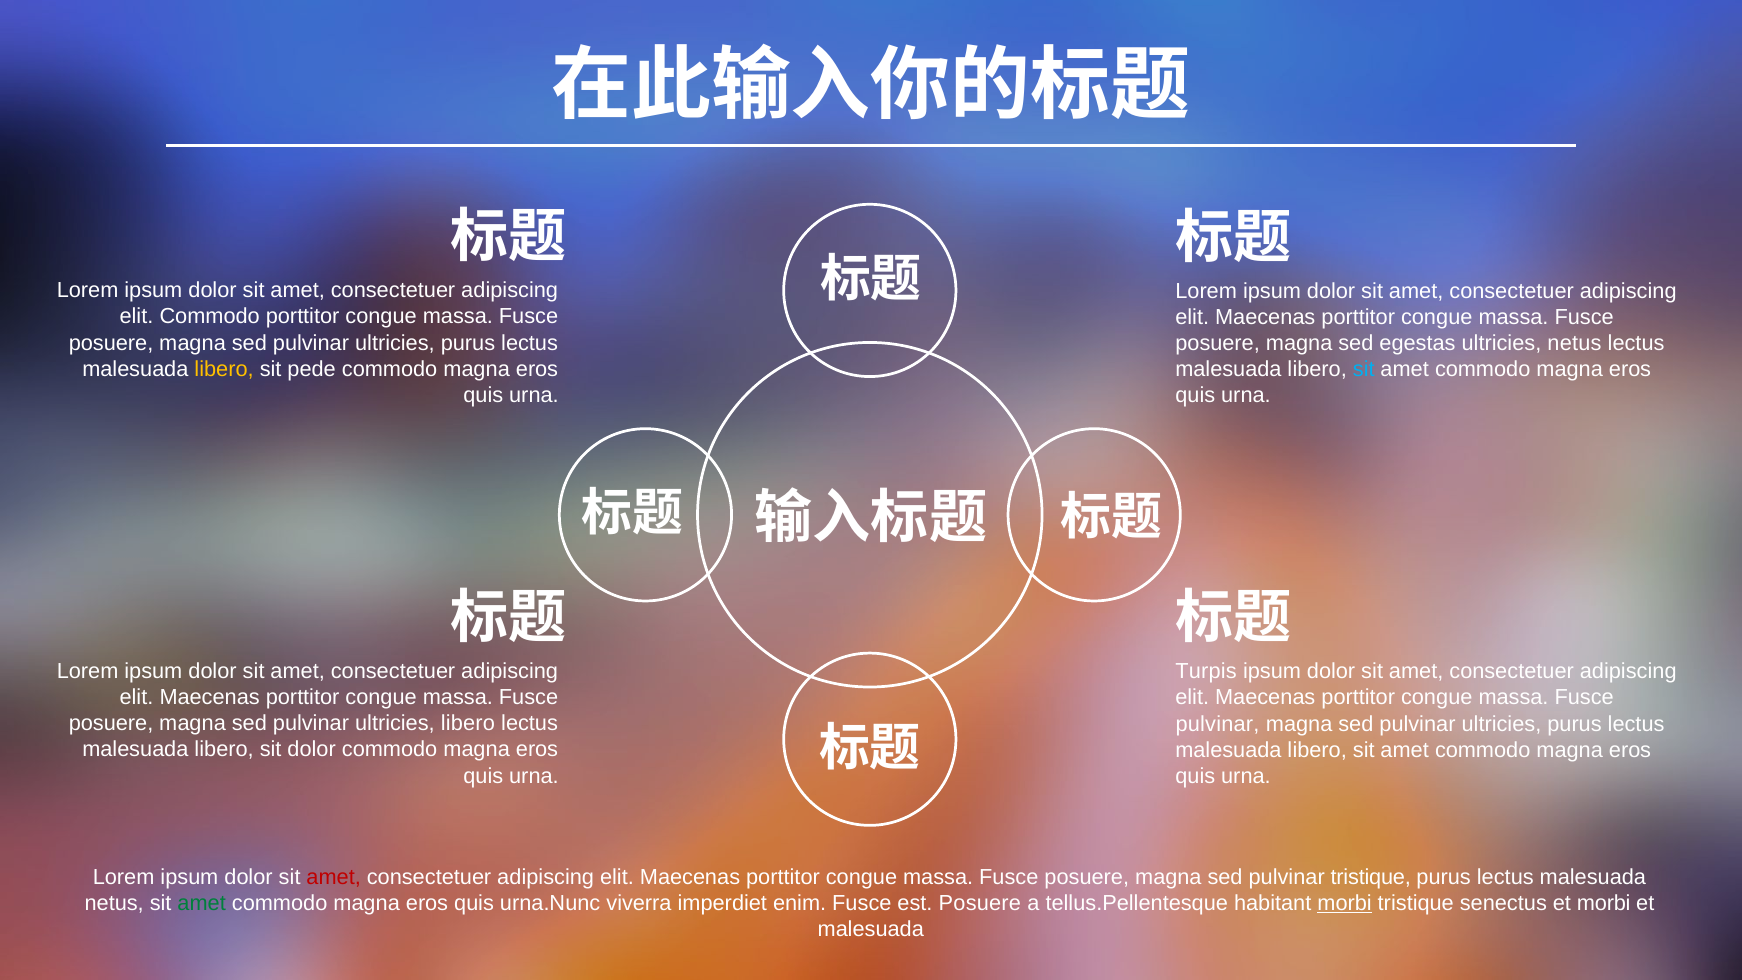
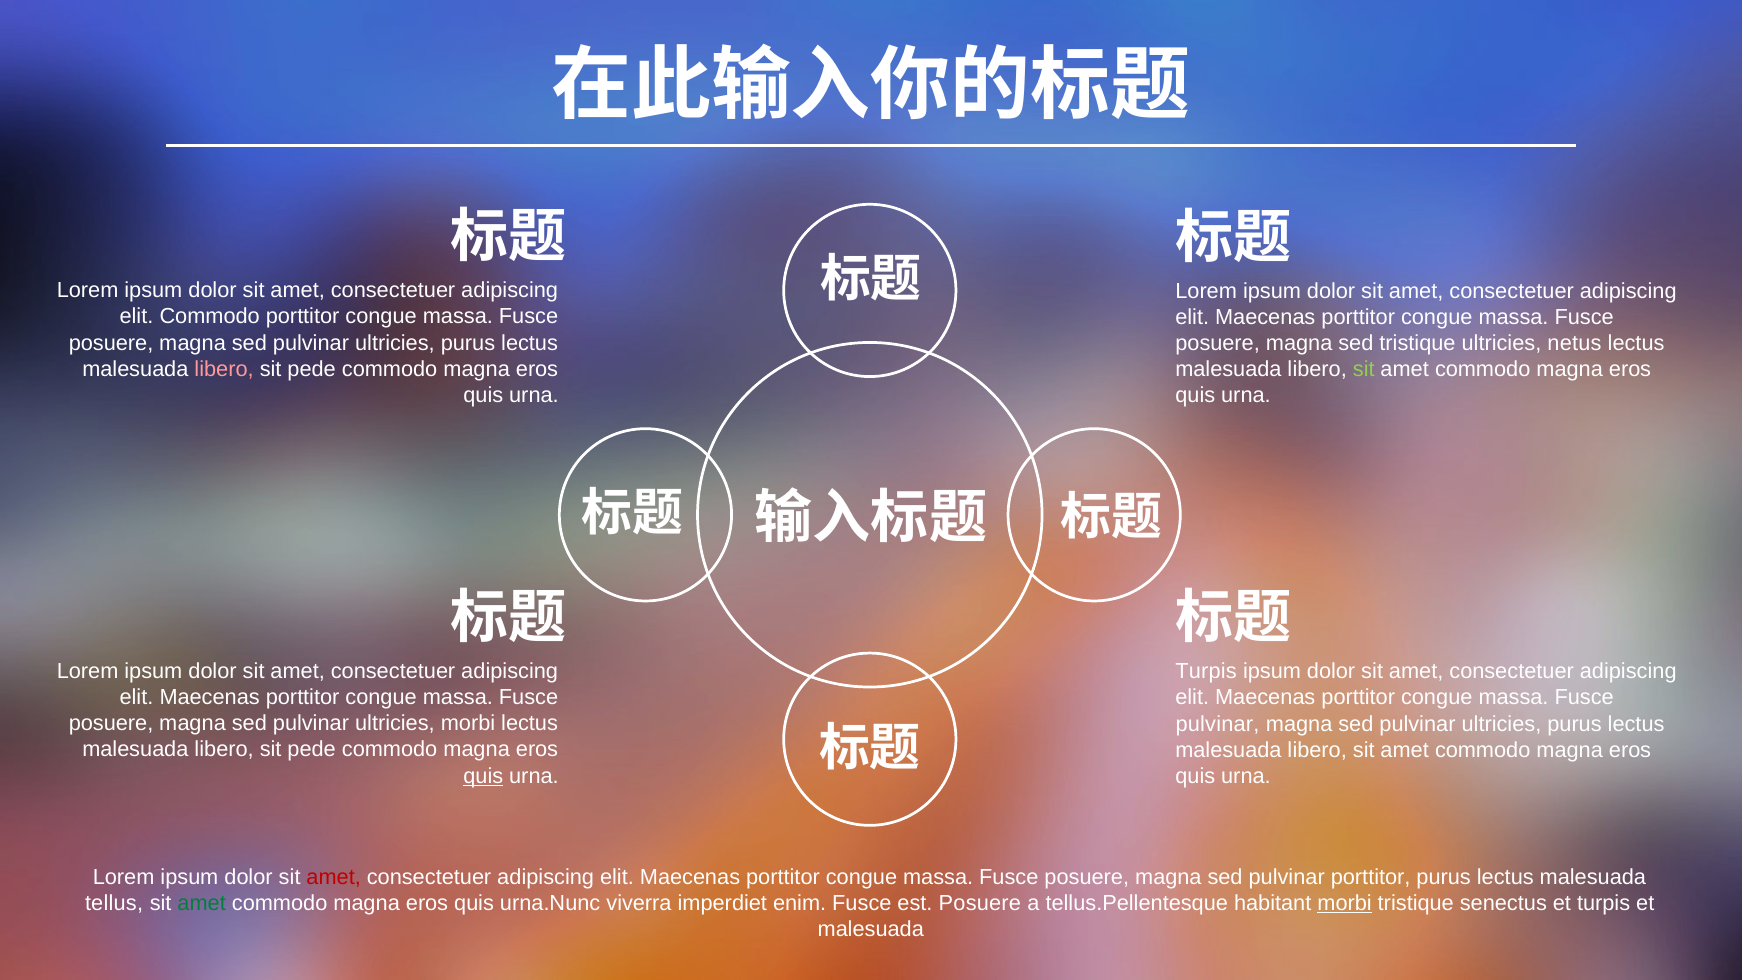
sed egestas: egestas -> tristique
libero at (224, 369) colour: yellow -> pink
sit at (1364, 369) colour: light blue -> light green
ultricies libero: libero -> morbi
dolor at (312, 750): dolor -> pede
quis at (483, 776) underline: none -> present
pulvinar tristique: tristique -> porttitor
netus at (114, 903): netus -> tellus
et morbi: morbi -> turpis
